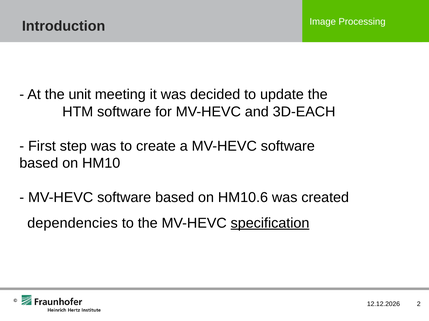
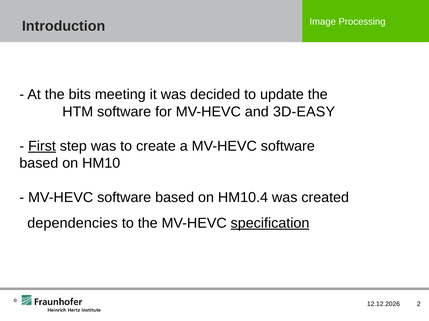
unit: unit -> bits
3D-EACH: 3D-EACH -> 3D-EASY
First underline: none -> present
HM10.6: HM10.6 -> HM10.4
